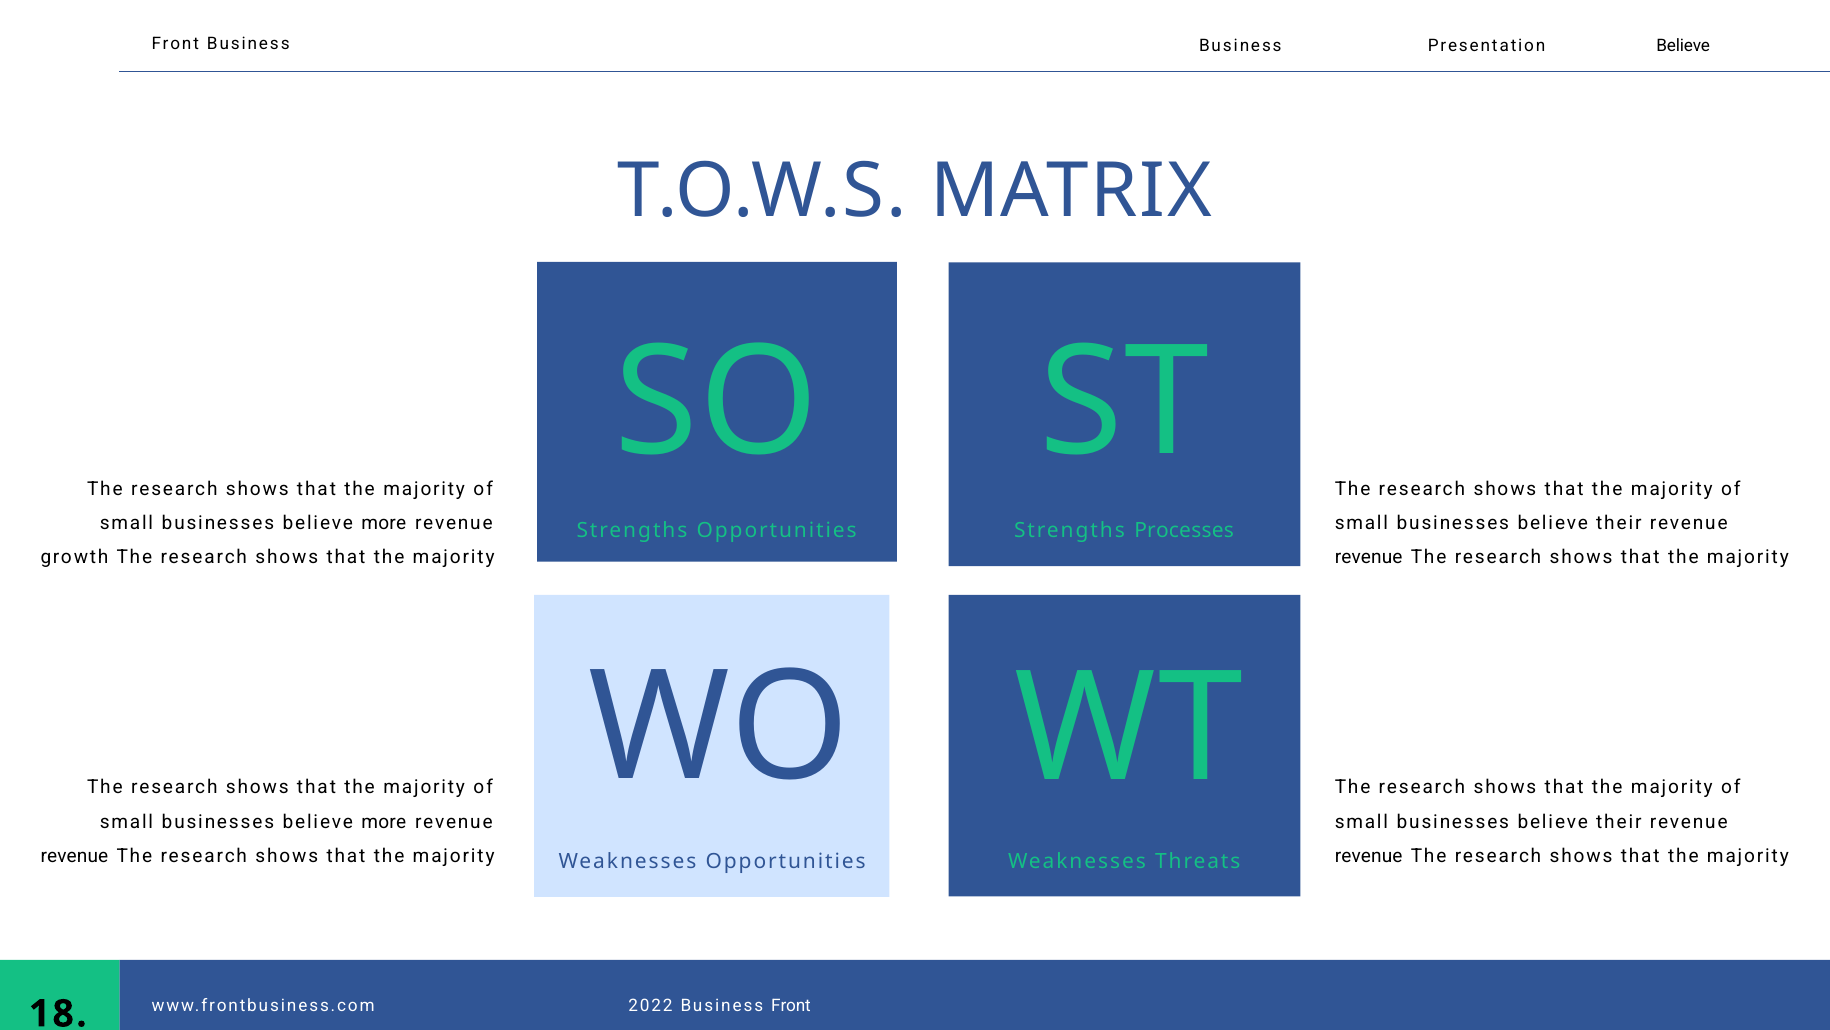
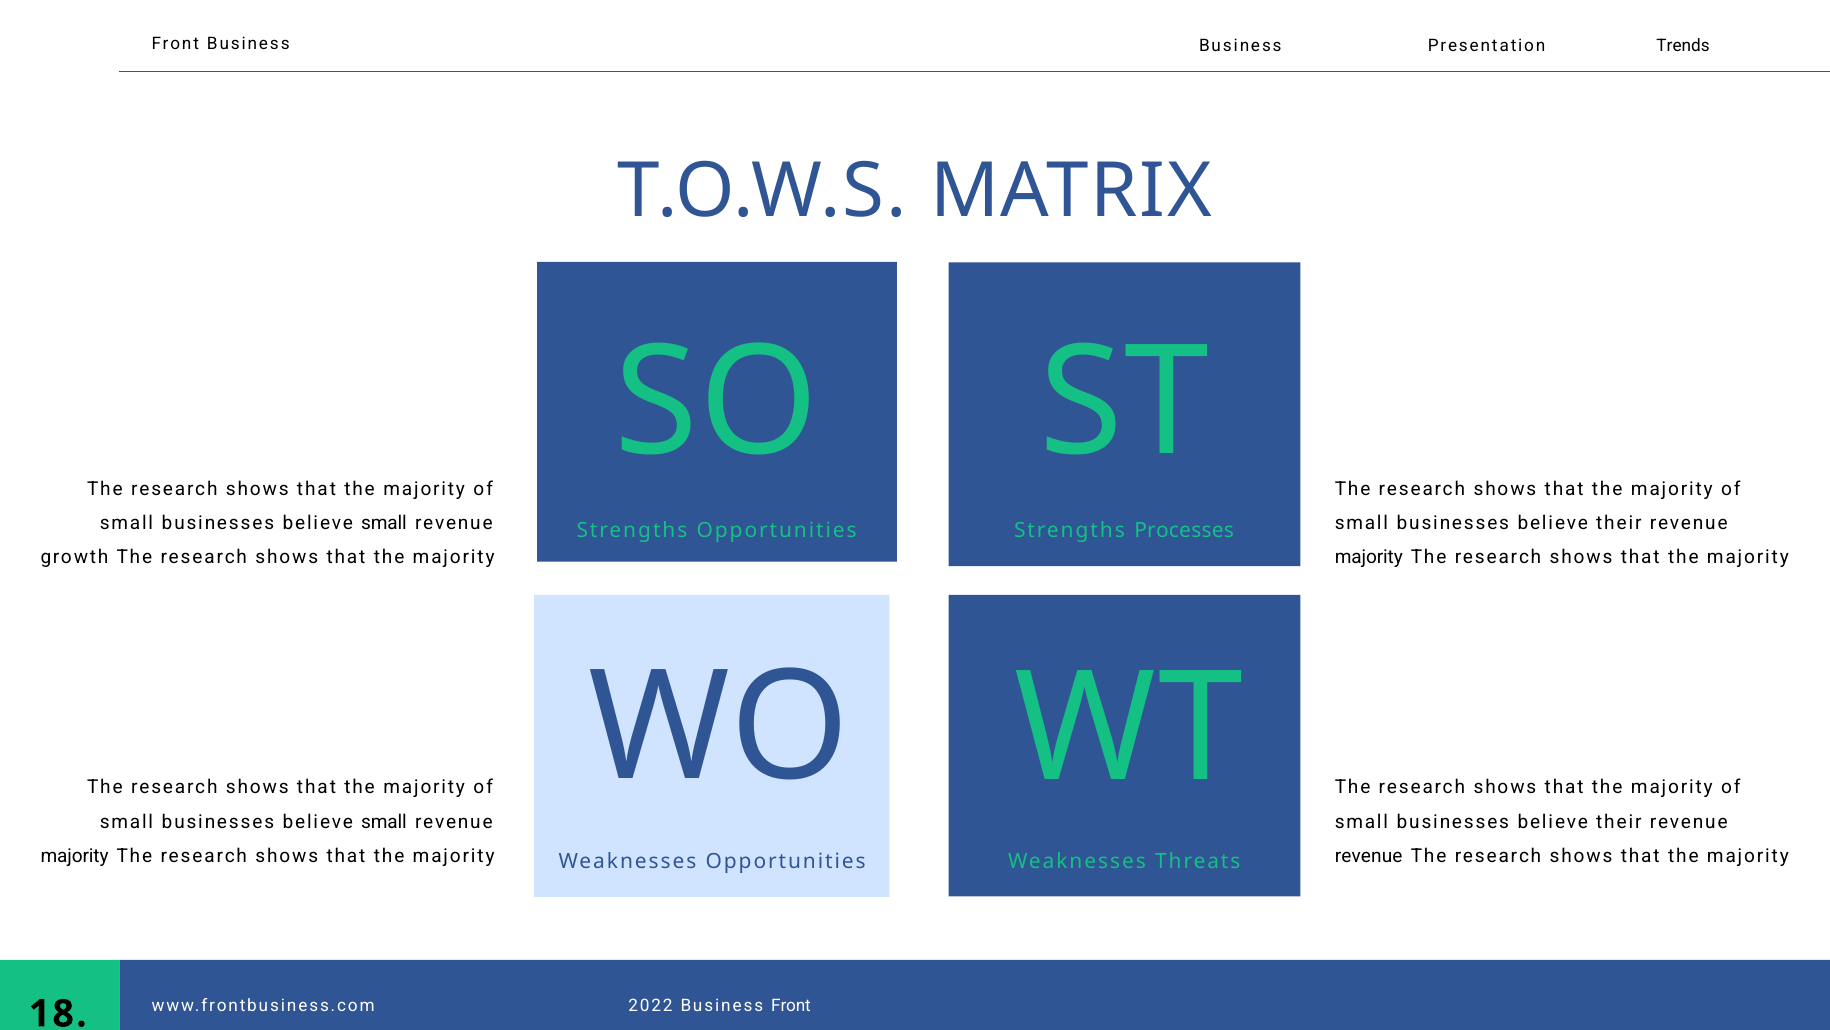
Presentation Believe: Believe -> Trends
more at (384, 523): more -> small
revenue at (1369, 557): revenue -> majority
more at (384, 821): more -> small
revenue at (74, 856): revenue -> majority
